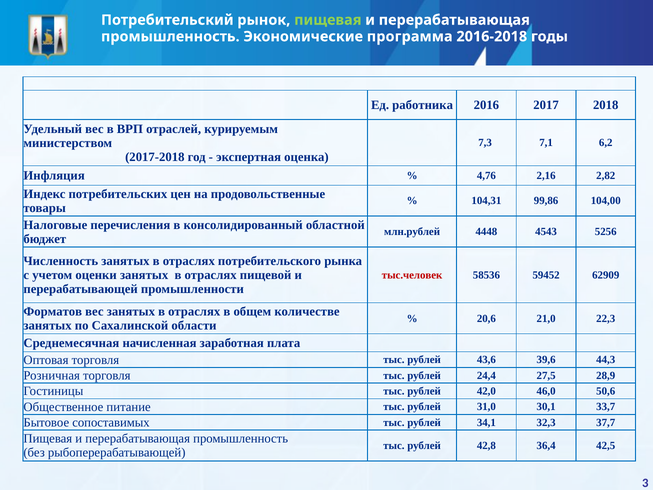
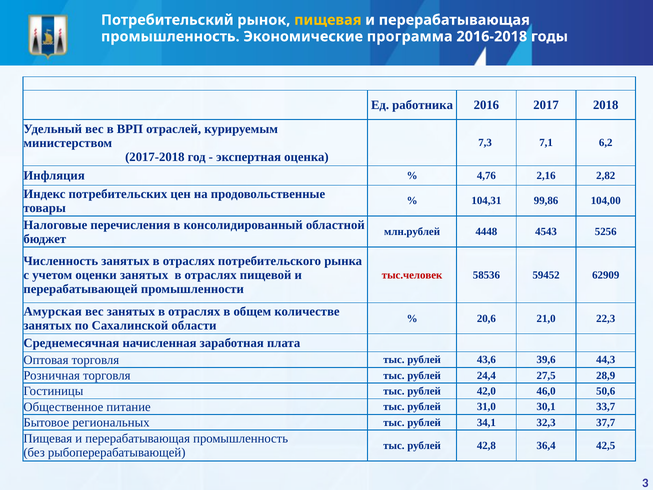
пищевая at (328, 20) colour: light green -> yellow
Форматов: Форматов -> Амурская
сопоставимых: сопоставимых -> региональных
